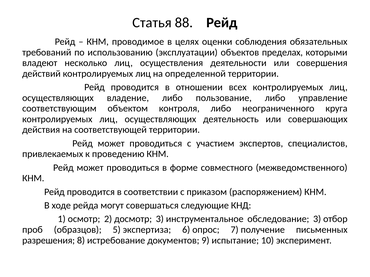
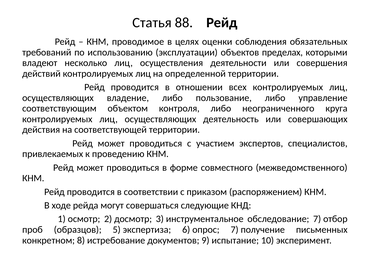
обследование 3: 3 -> 7
разрешения: разрешения -> конкретном
